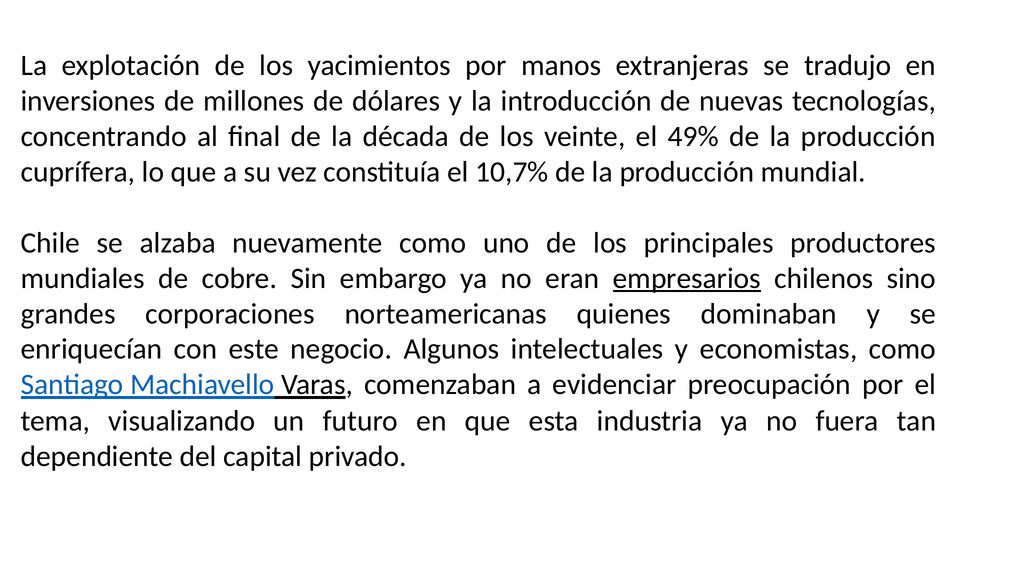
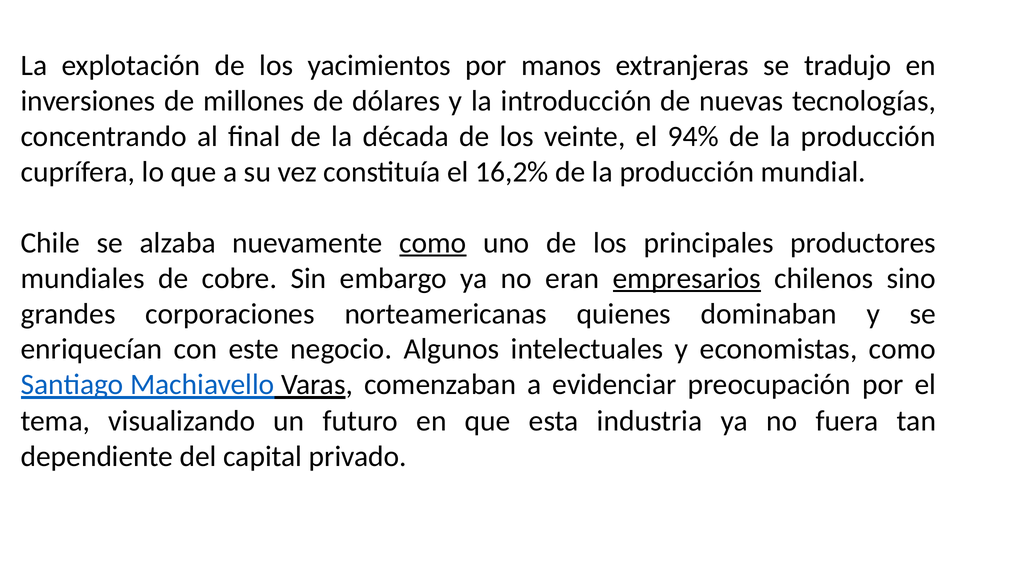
49%: 49% -> 94%
10,7%: 10,7% -> 16,2%
como at (433, 243) underline: none -> present
